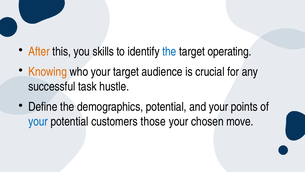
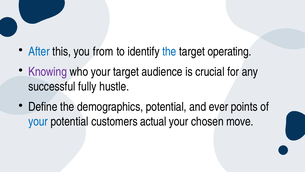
After colour: orange -> blue
skills: skills -> from
Knowing colour: orange -> purple
task: task -> fully
and your: your -> ever
those: those -> actual
